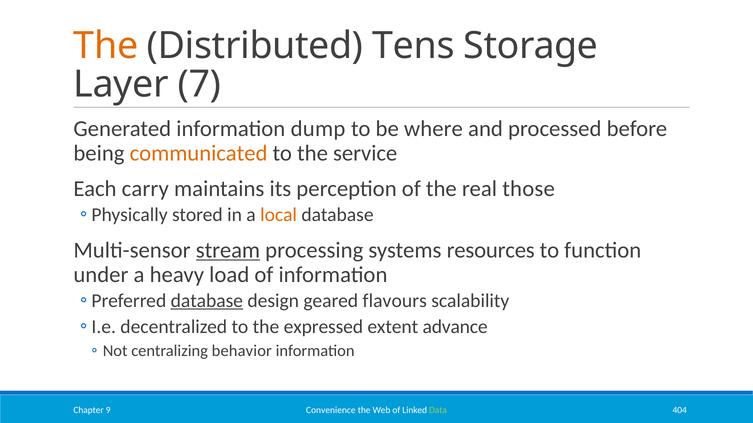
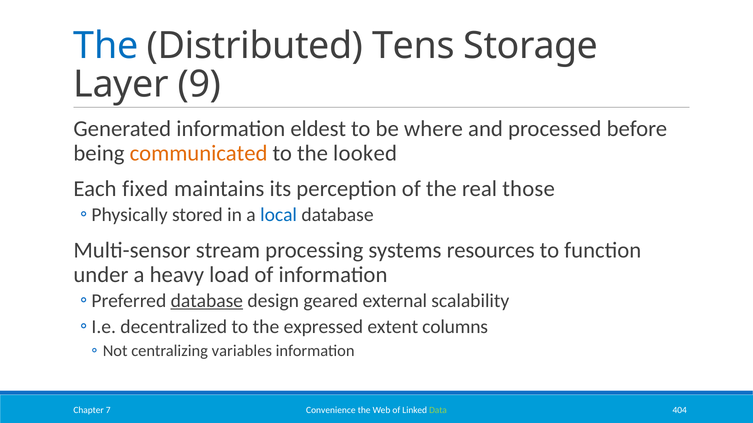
The at (106, 46) colour: orange -> blue
7: 7 -> 9
dump: dump -> eldest
service: service -> looked
carry: carry -> fixed
local colour: orange -> blue
stream underline: present -> none
flavours: flavours -> external
advance: advance -> columns
behavior: behavior -> variables
9: 9 -> 7
